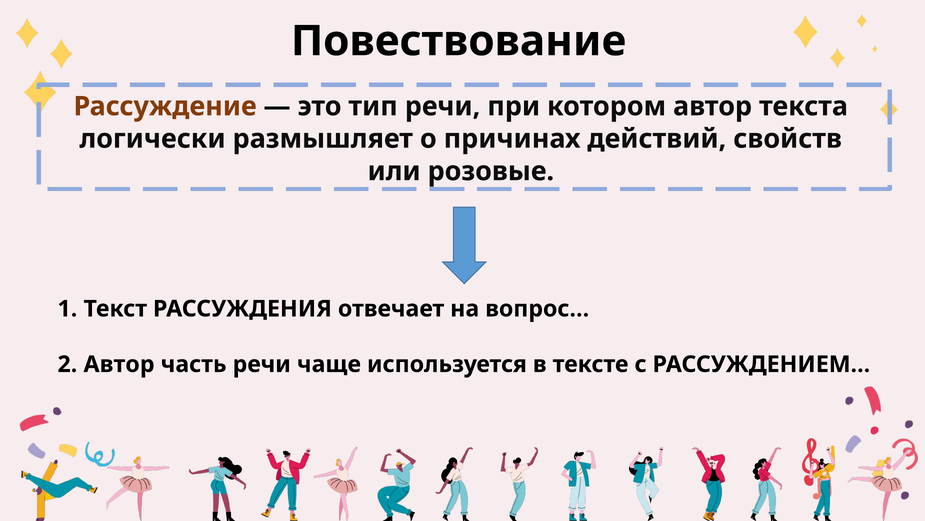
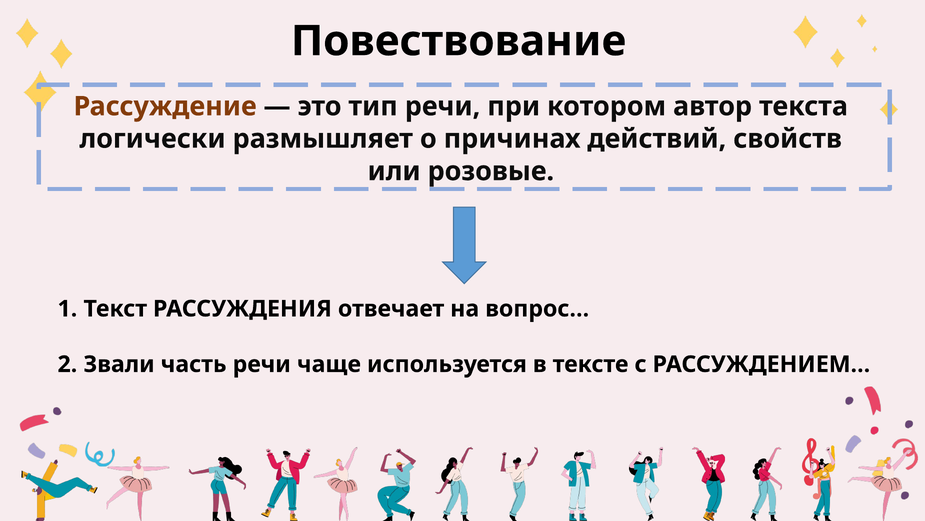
Автор at (119, 364): Автор -> Звали
